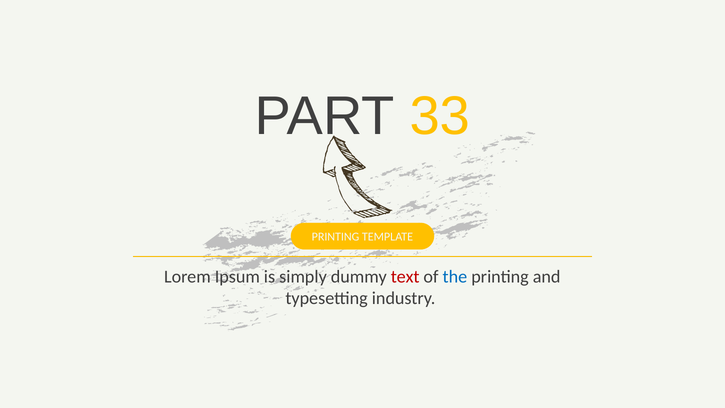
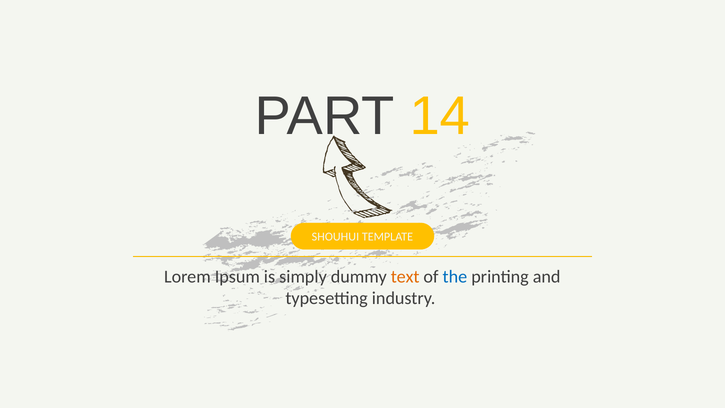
33: 33 -> 14
PRINTING at (335, 237): PRINTING -> SHOUHUI
text colour: red -> orange
